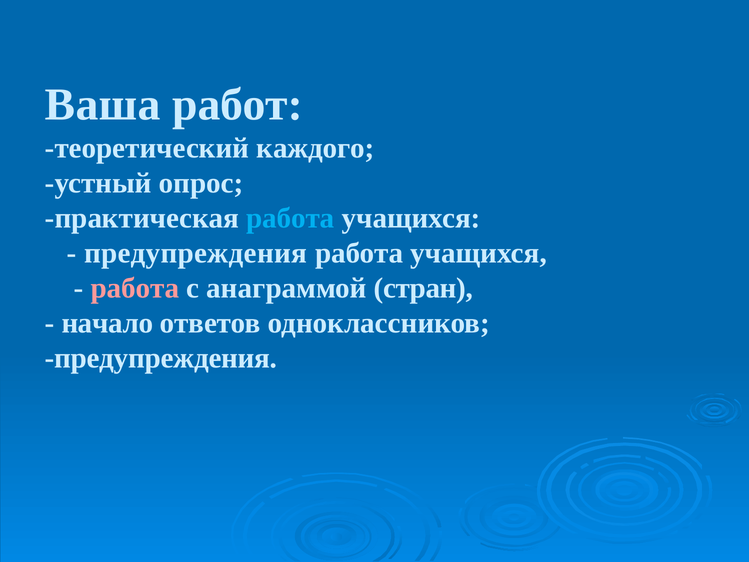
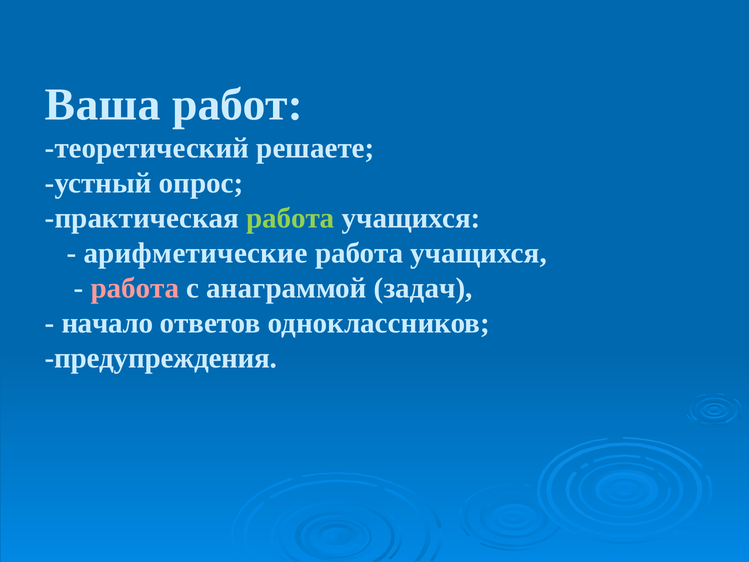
каждого: каждого -> решаете
работа at (290, 218) colour: light blue -> light green
предупреждения at (196, 253): предупреждения -> арифметические
стран: стран -> задач
